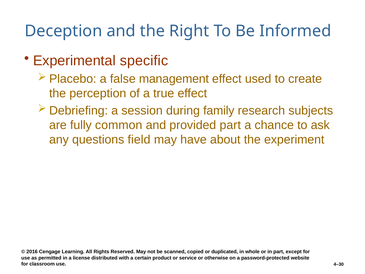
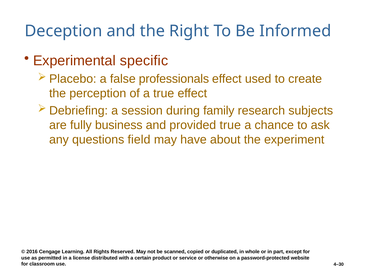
management: management -> professionals
common: common -> business
provided part: part -> true
